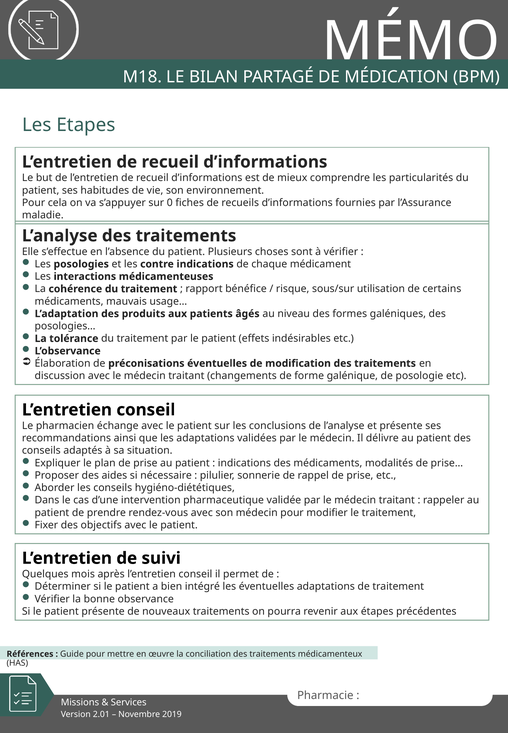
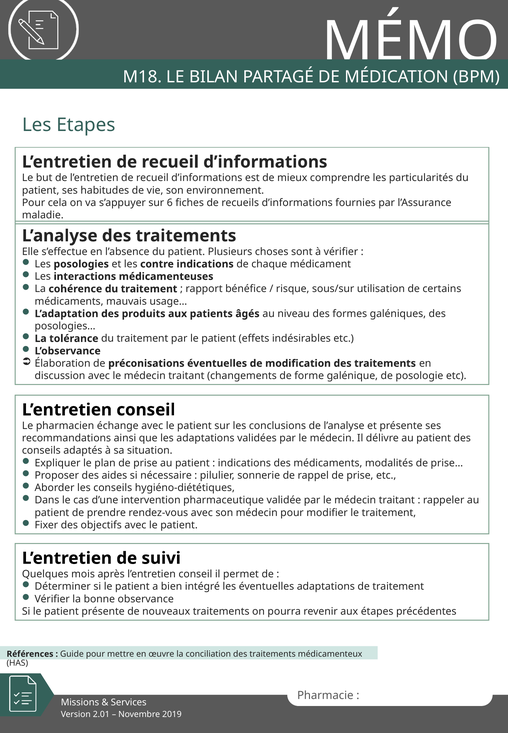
0: 0 -> 6
